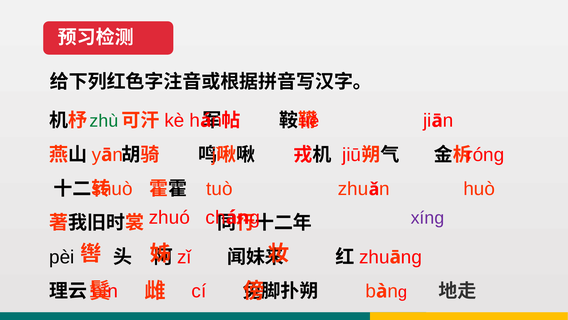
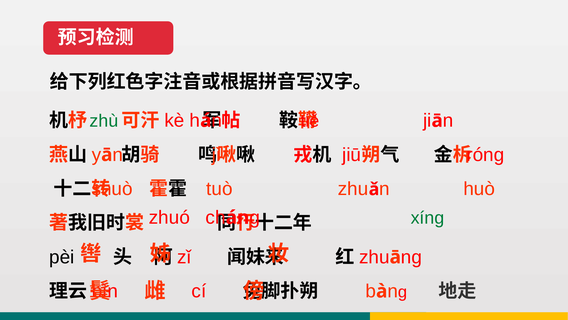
xíng colour: purple -> green
